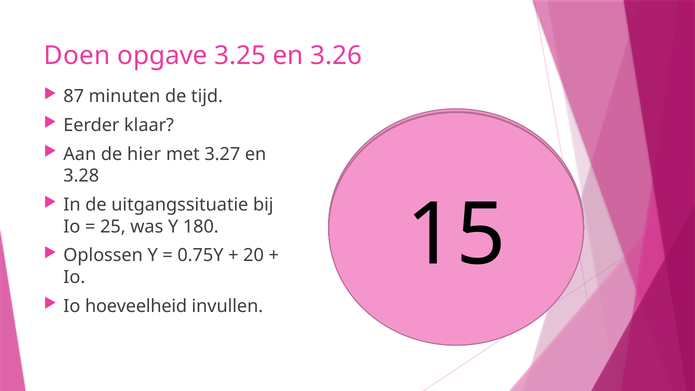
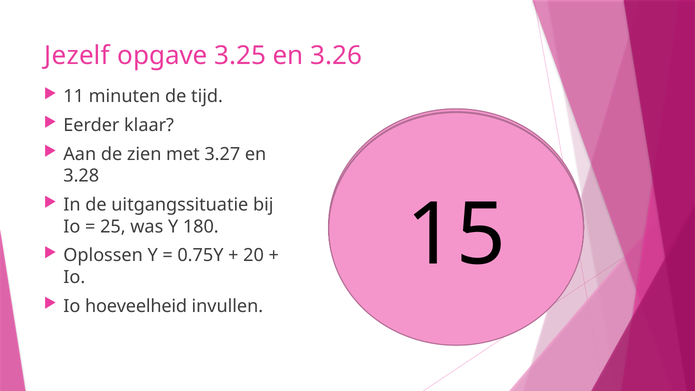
Doen: Doen -> Jezelf
87 at (74, 96): 87 -> 11
hier: hier -> zien
